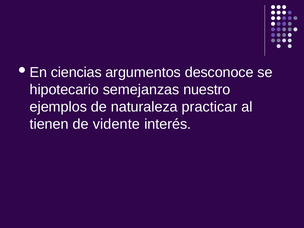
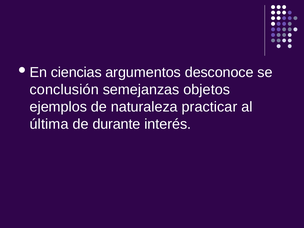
hipotecario: hipotecario -> conclusión
nuestro: nuestro -> objetos
tienen: tienen -> última
vidente: vidente -> durante
